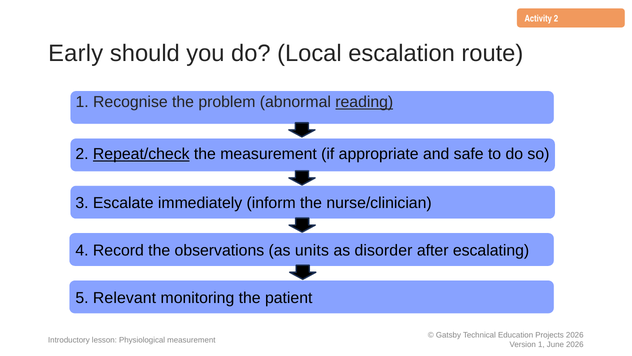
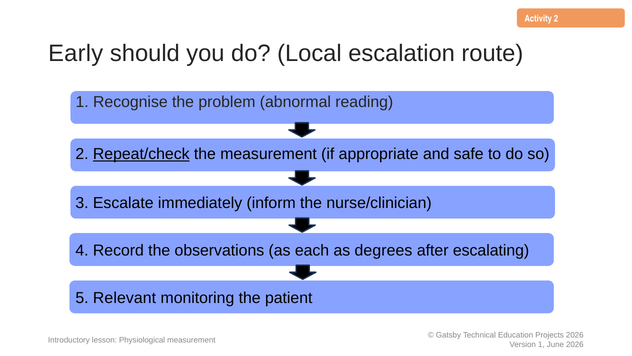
reading underline: present -> none
units: units -> each
disorder: disorder -> degrees
